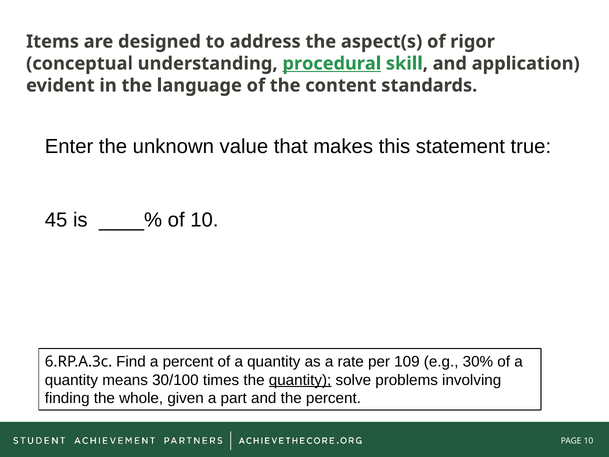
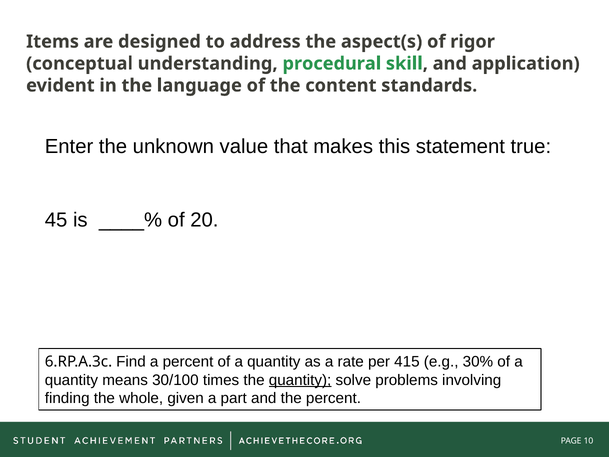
procedural underline: present -> none
of 10: 10 -> 20
109: 109 -> 415
